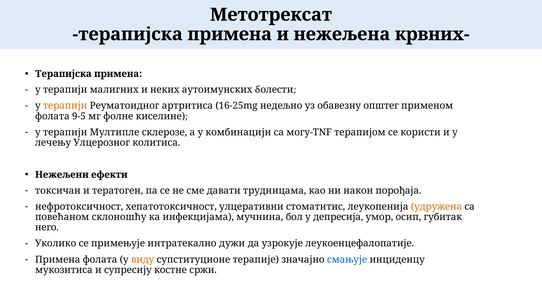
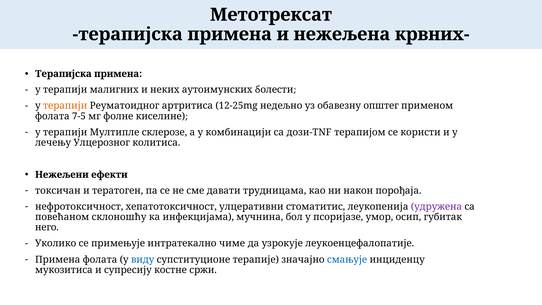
16-25mg: 16-25mg -> 12-25mg
9-5: 9-5 -> 7-5
могу-TNF: могу-TNF -> дози-TNF
удружена colour: orange -> purple
депресија: депресија -> псоријазе
дужи: дужи -> чиме
виду colour: orange -> blue
